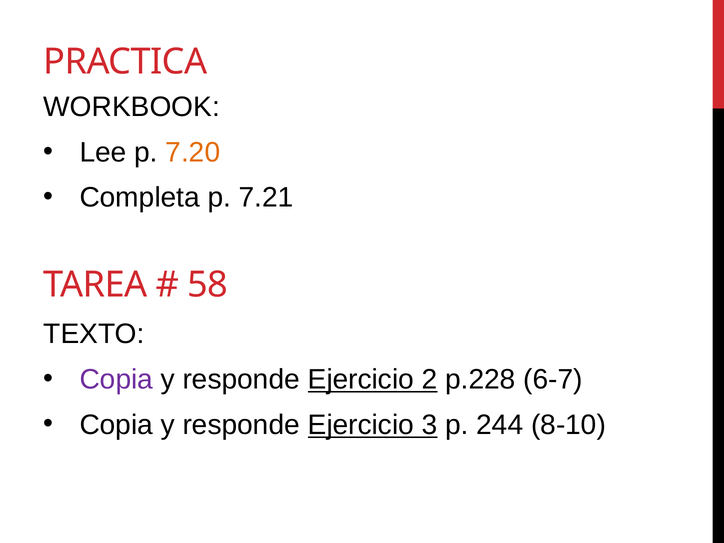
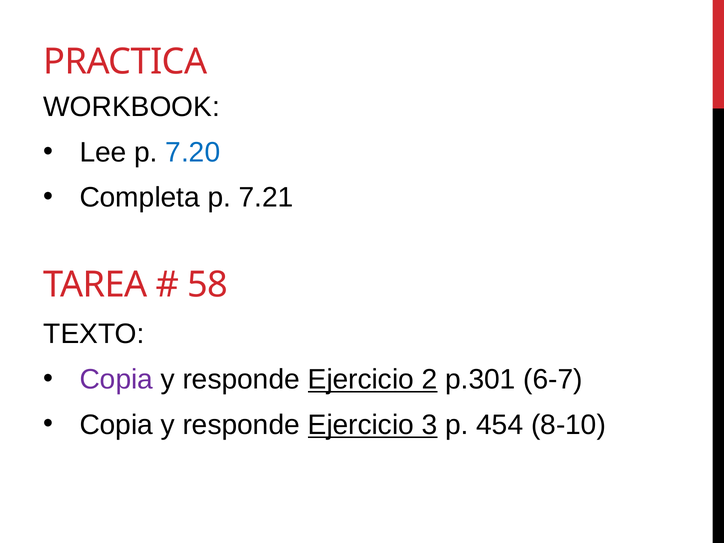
7.20 colour: orange -> blue
p.228: p.228 -> p.301
244: 244 -> 454
